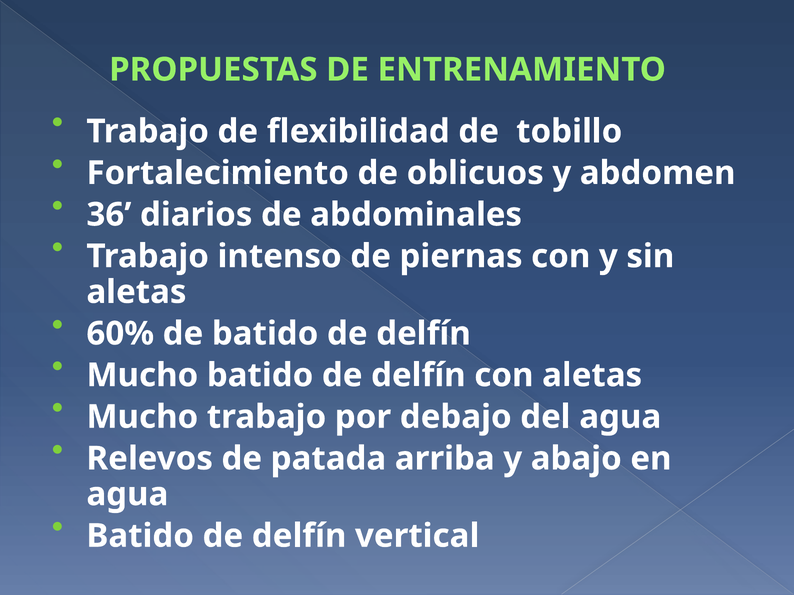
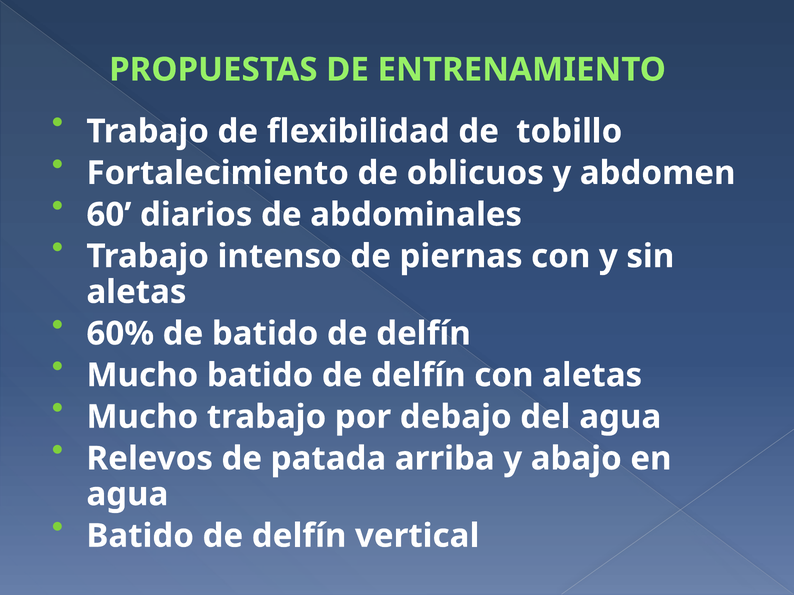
36: 36 -> 60
